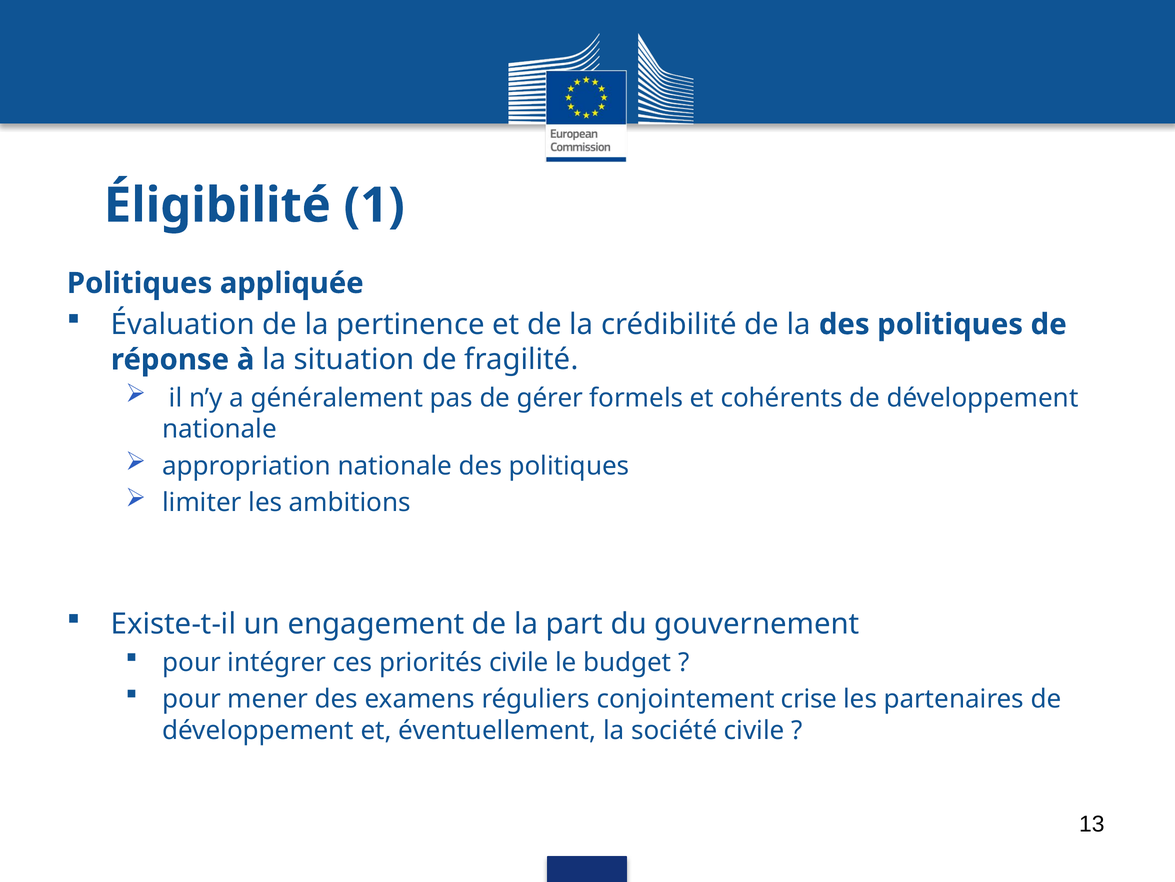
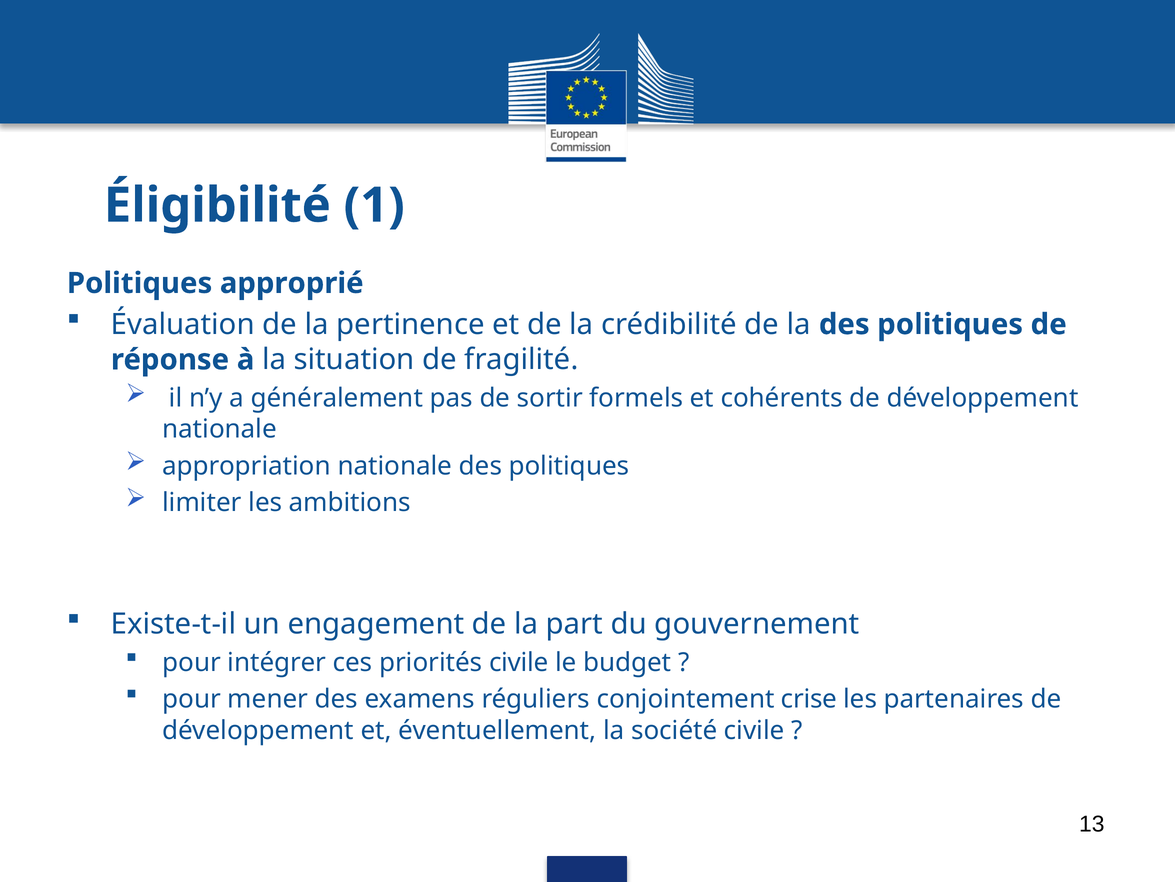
appliquée: appliquée -> approprié
gérer: gérer -> sortir
